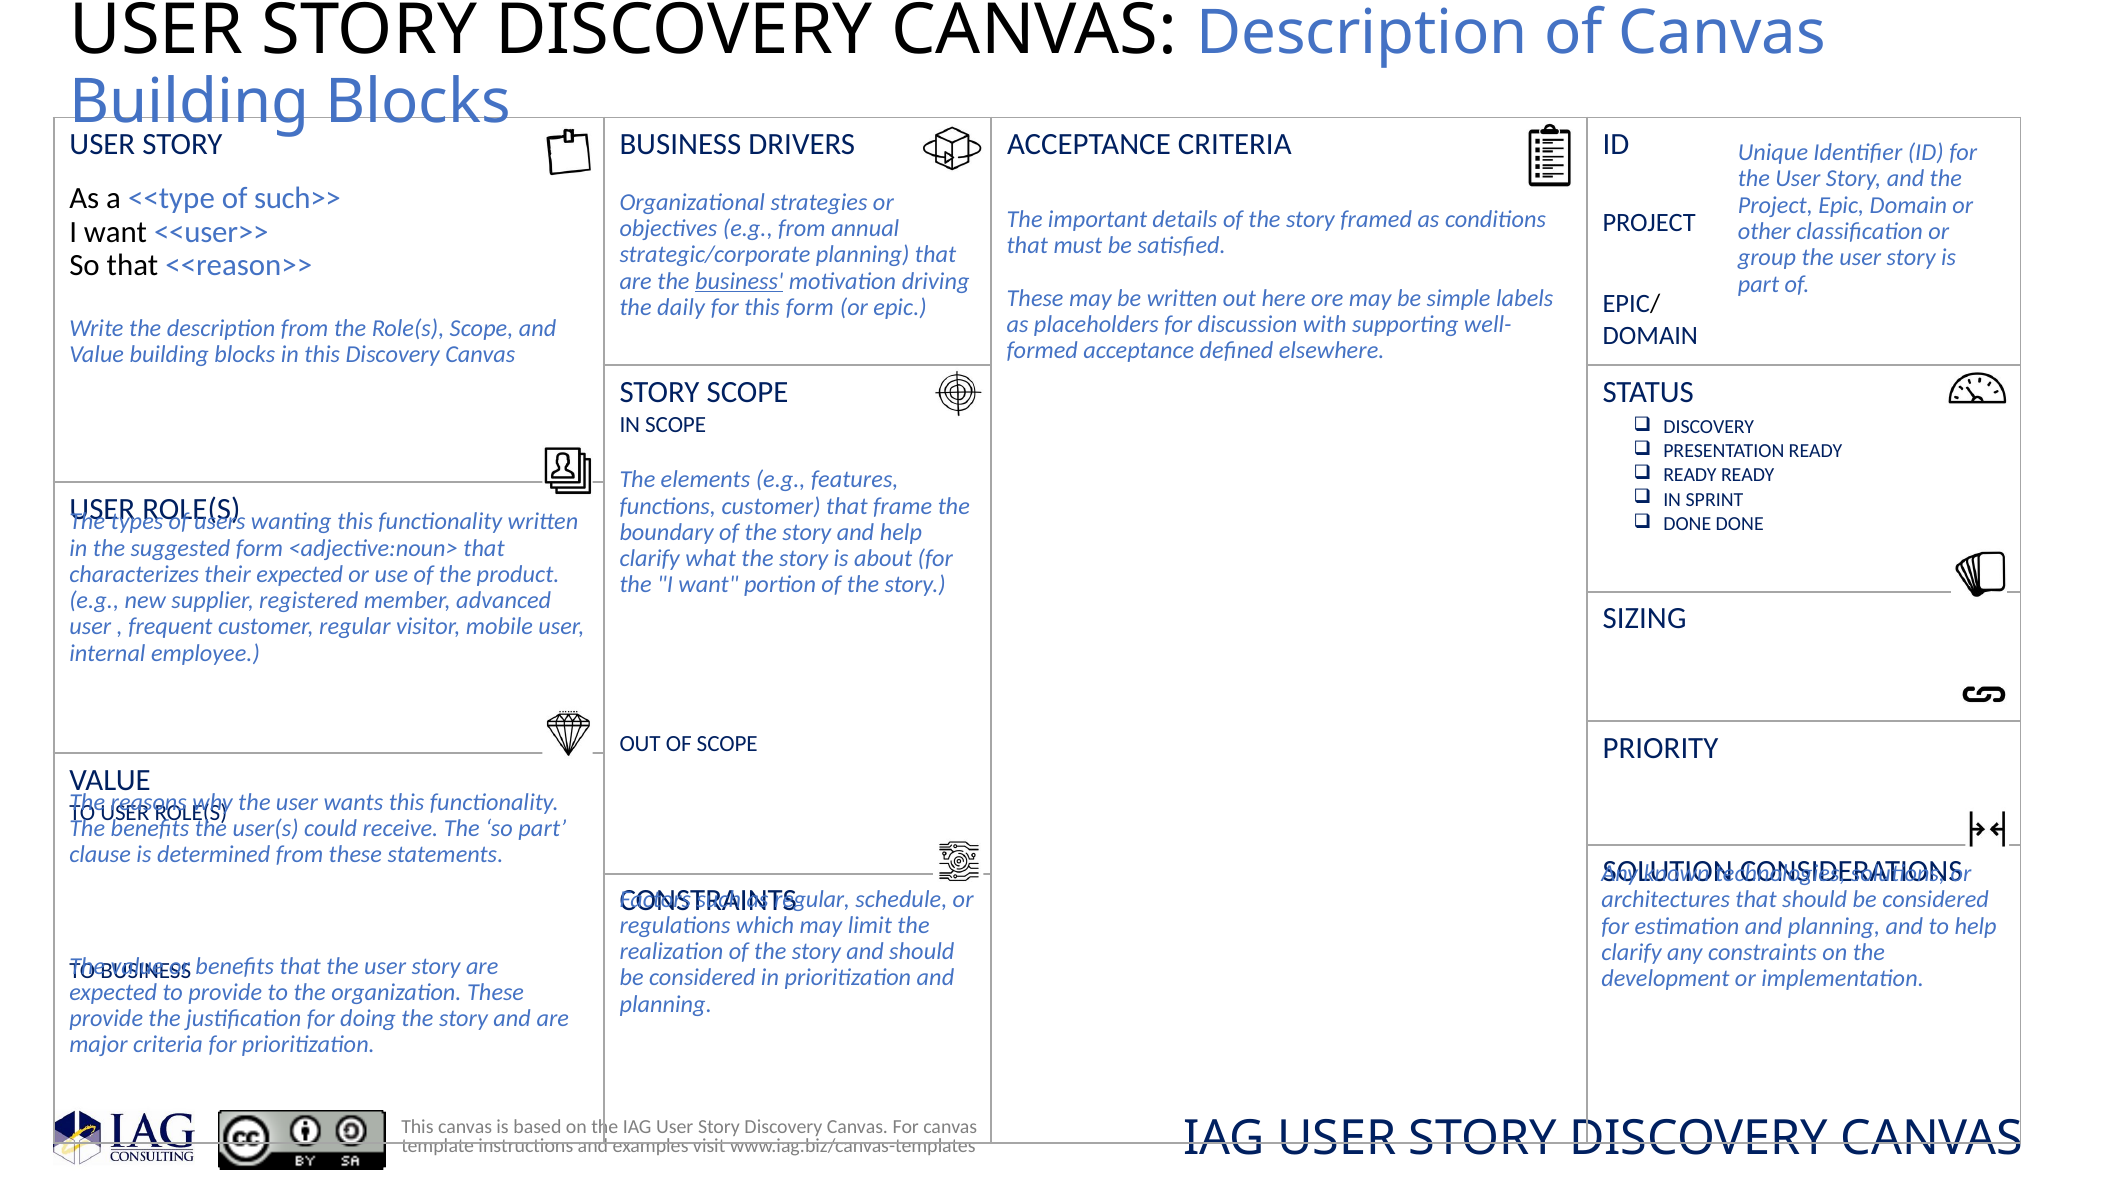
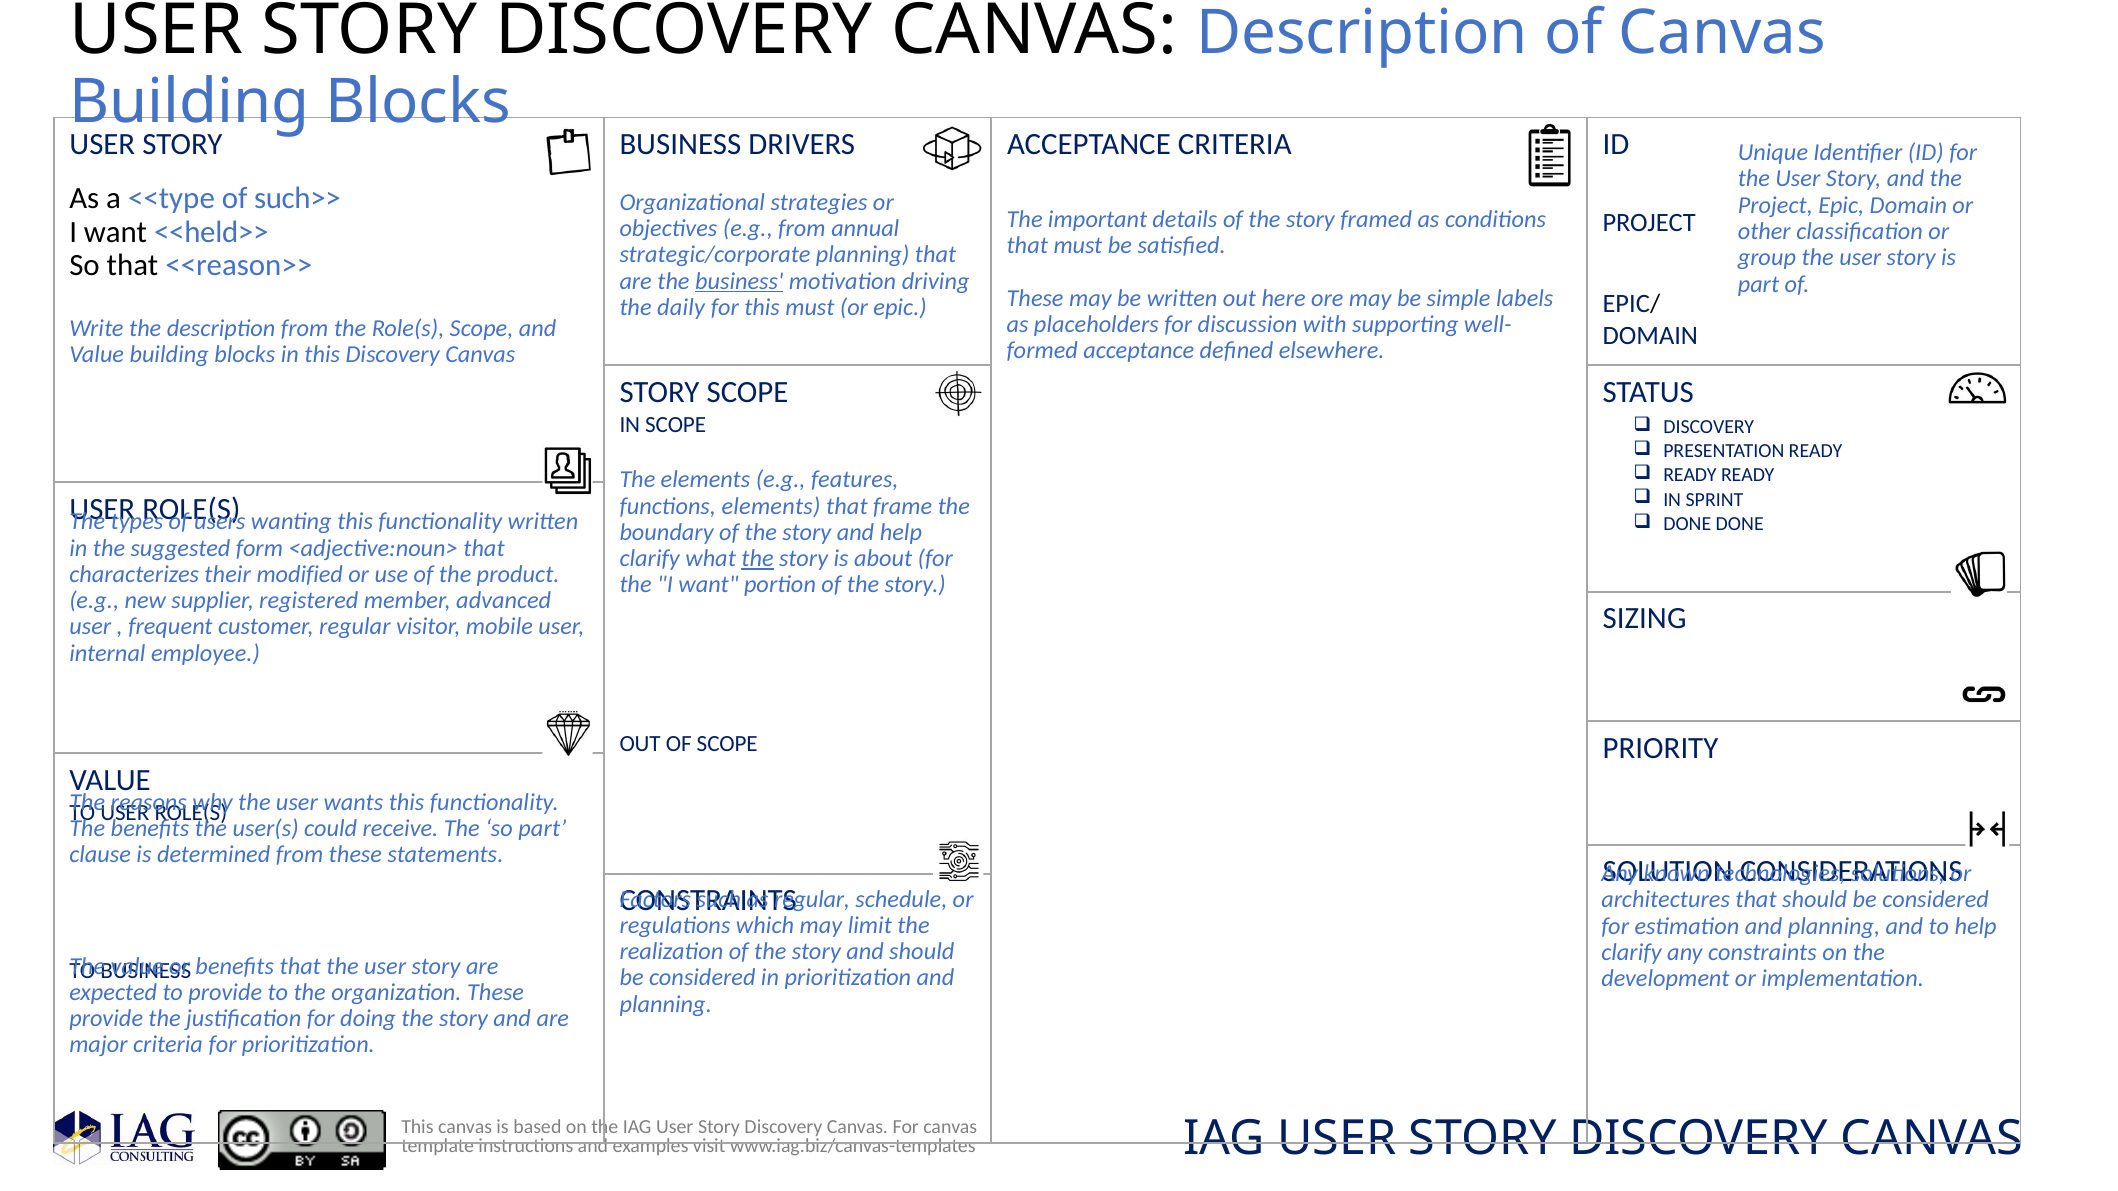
<<user>>: <<user>> -> <<held>>
this form: form -> must
functions customer: customer -> elements
the at (758, 559) underline: none -> present
their expected: expected -> modified
